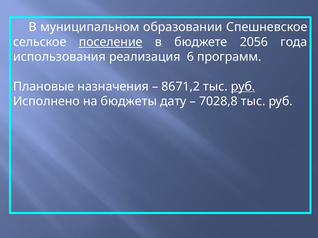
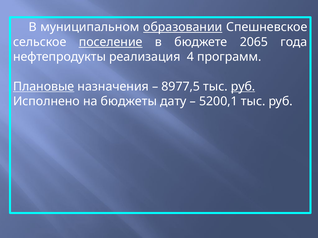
образовании underline: none -> present
2056: 2056 -> 2065
использования: использования -> нефтепродукты
6: 6 -> 4
Плановые underline: none -> present
8671,2: 8671,2 -> 8977,5
7028,8: 7028,8 -> 5200,1
